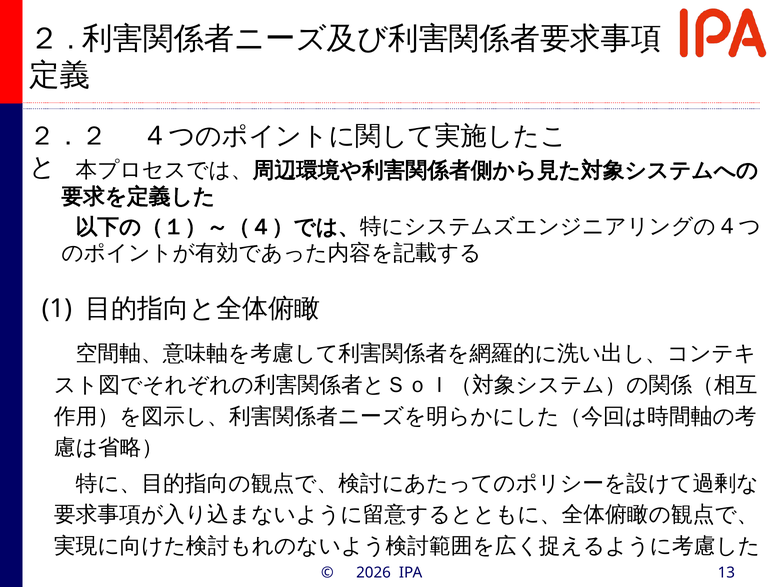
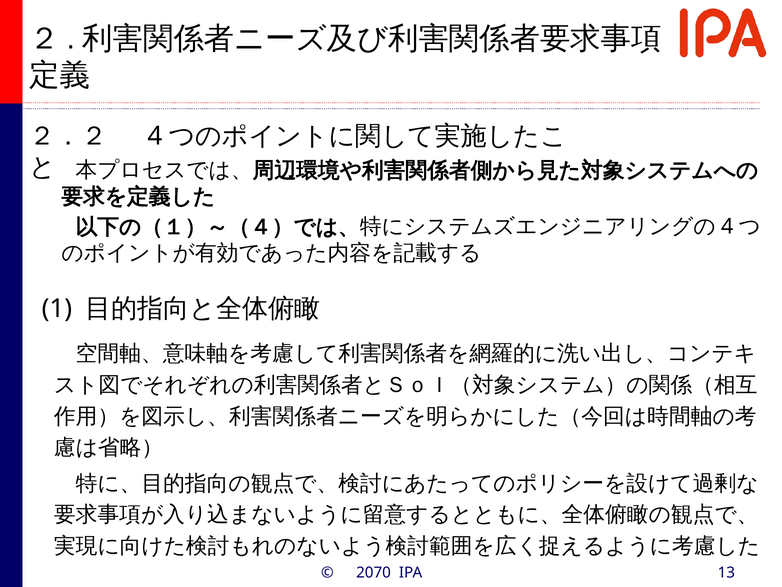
2026: 2026 -> 2070
